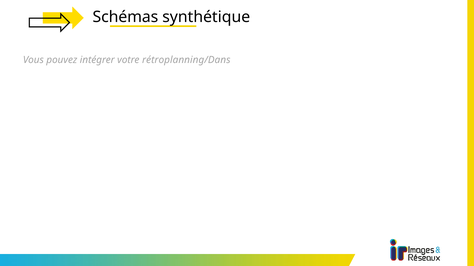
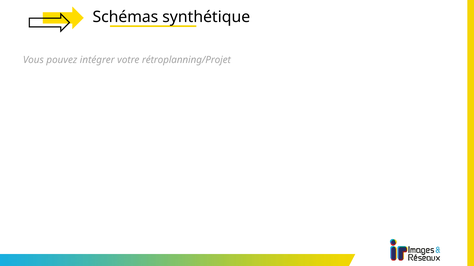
rétroplanning/Dans: rétroplanning/Dans -> rétroplanning/Projet
